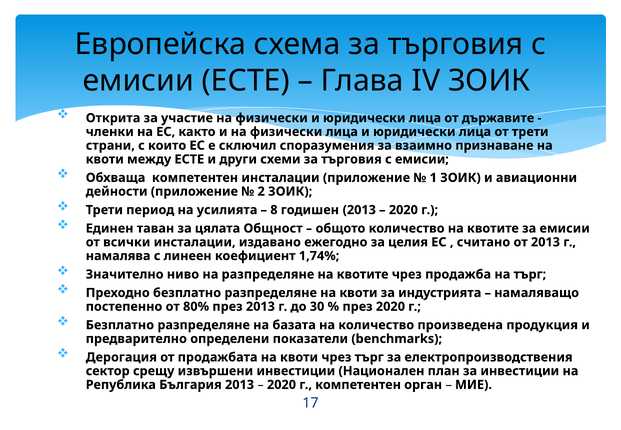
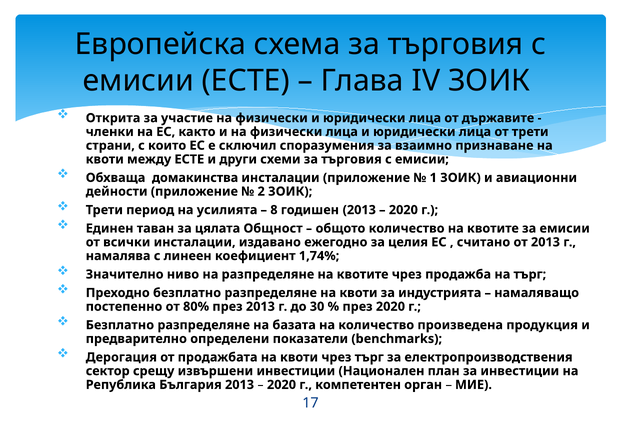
Обхваща компетентен: компетентен -> домакинства
